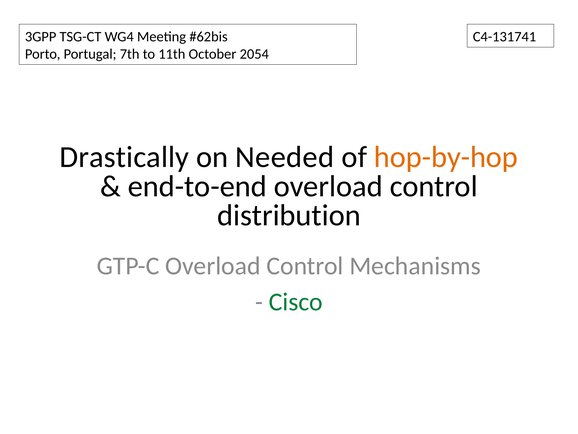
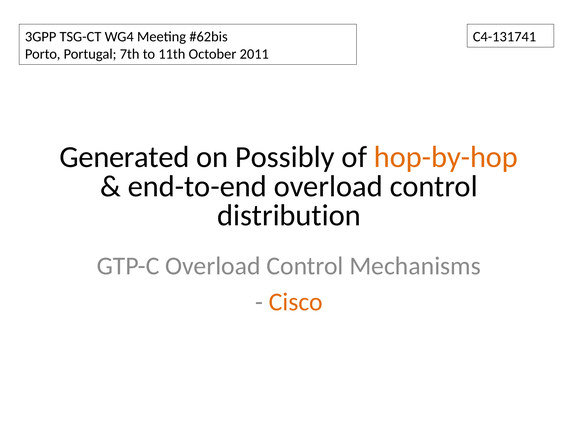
2054: 2054 -> 2011
Drastically: Drastically -> Generated
Needed: Needed -> Possibly
Cisco colour: green -> orange
